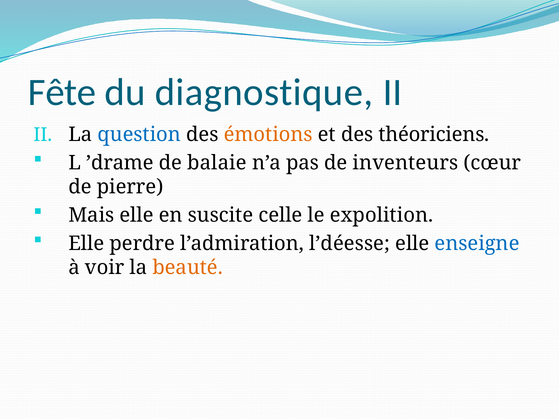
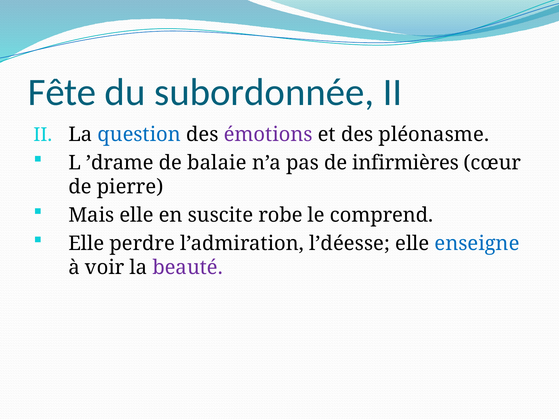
diagnostique: diagnostique -> subordonnée
émotions colour: orange -> purple
théoriciens: théoriciens -> pléonasme
inventeurs: inventeurs -> infirmières
celle: celle -> robe
expolition: expolition -> comprend
beauté colour: orange -> purple
